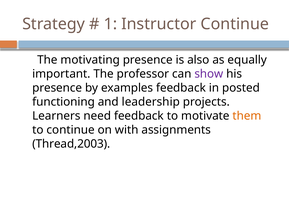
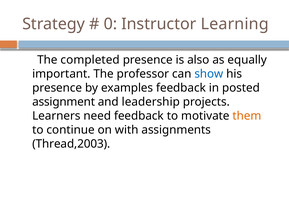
1: 1 -> 0
Instructor Continue: Continue -> Learning
motivating: motivating -> completed
show colour: purple -> blue
functioning: functioning -> assignment
